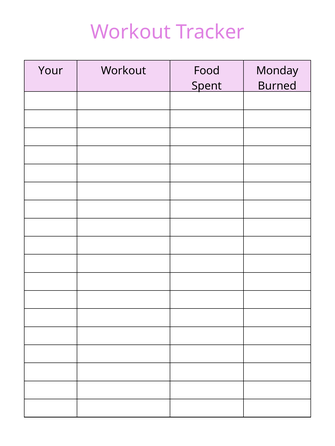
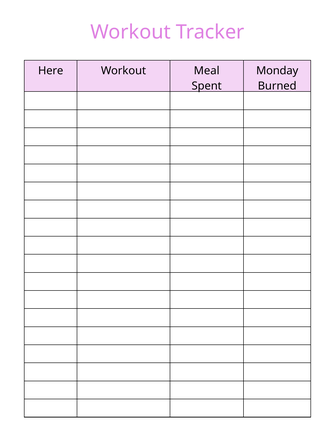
Your: Your -> Here
Food: Food -> Meal
